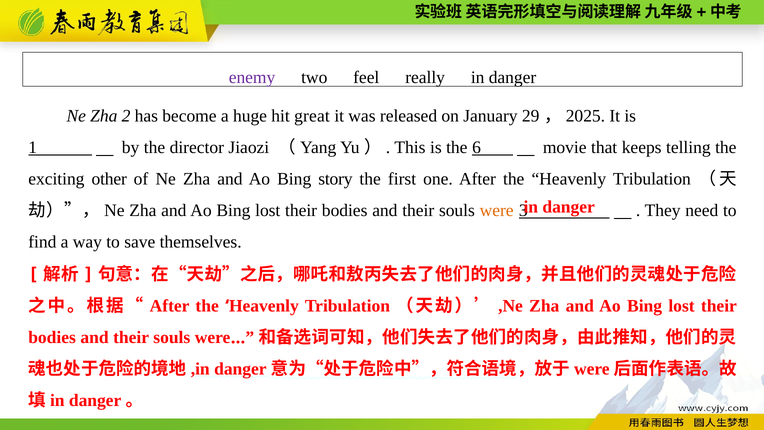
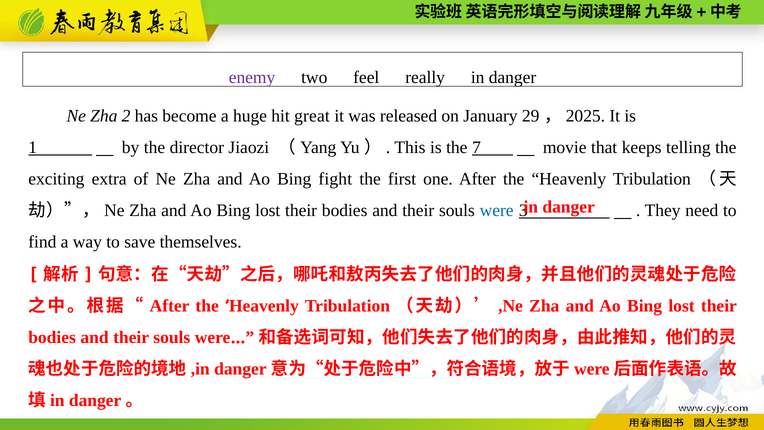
6: 6 -> 7
other: other -> extra
story: story -> fight
were at (497, 210) colour: orange -> blue
